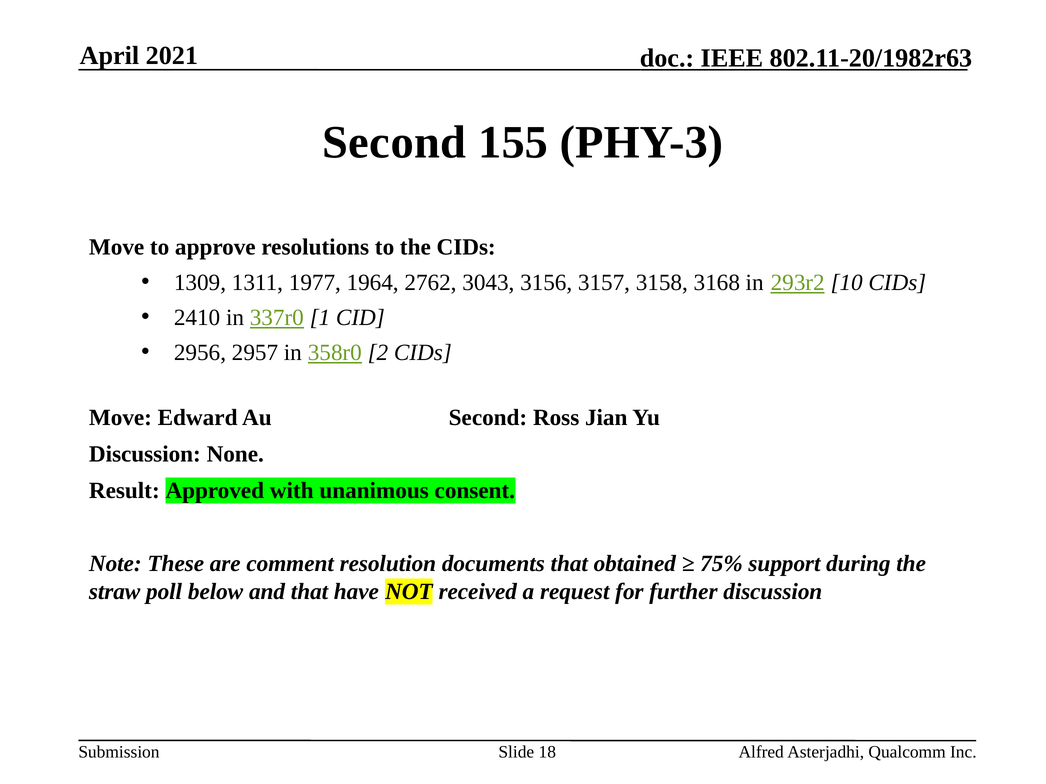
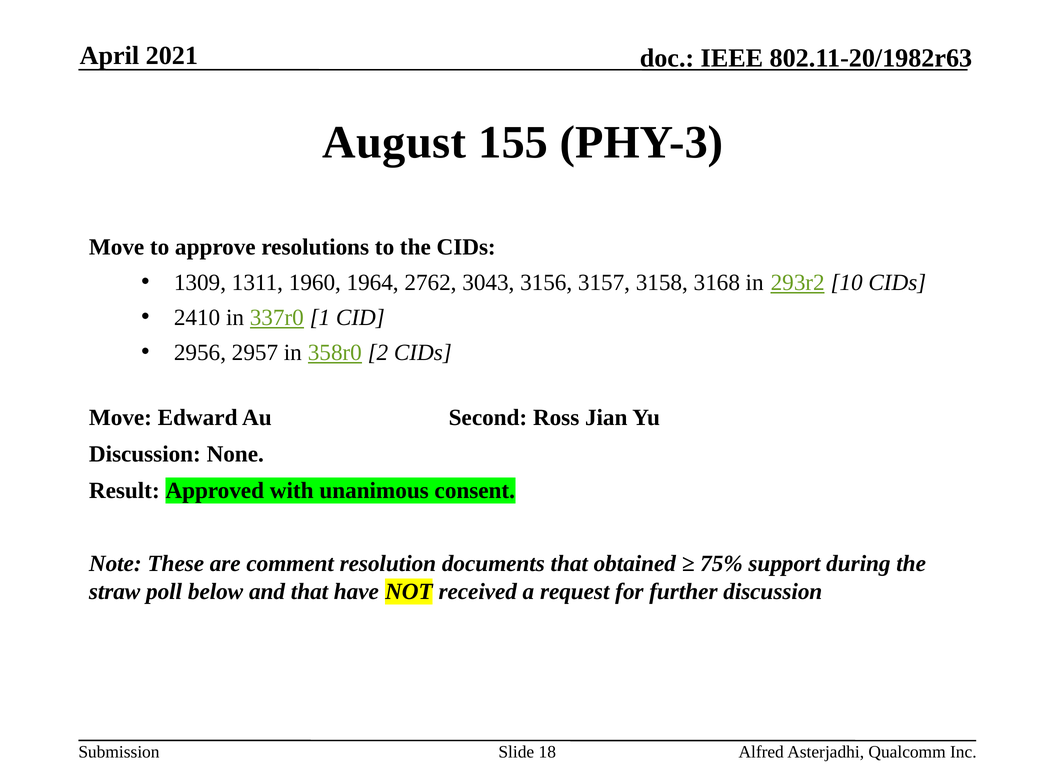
Second at (394, 143): Second -> August
1977: 1977 -> 1960
